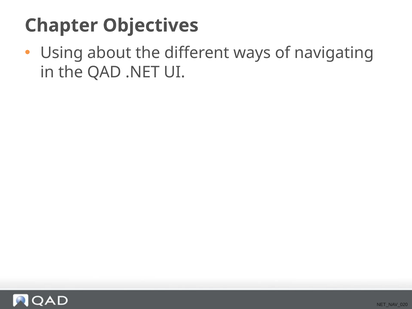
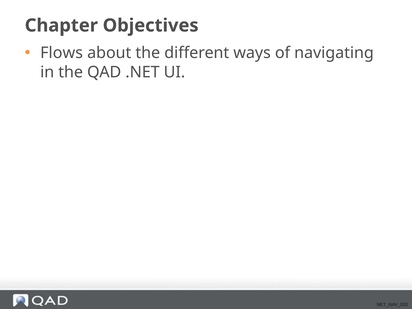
Using: Using -> Flows
